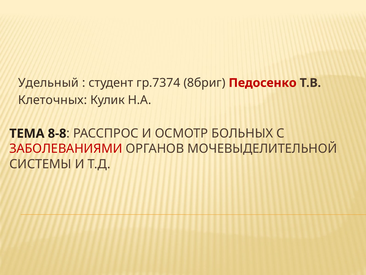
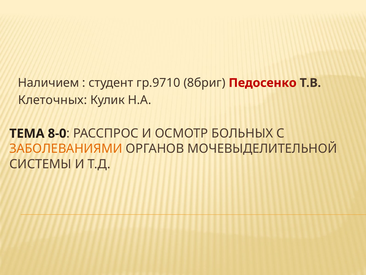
Удельный: Удельный -> Наличием
гр.7374: гр.7374 -> гр.9710
8-8: 8-8 -> 8-0
ЗАБОЛЕВАНИЯМИ colour: red -> orange
